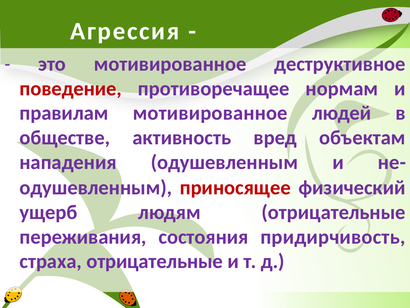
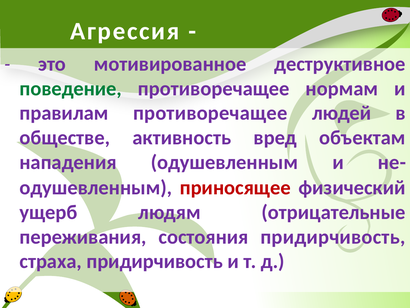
поведение colour: red -> green
правилам мотивированное: мотивированное -> противоречащее
страха отрицательные: отрицательные -> придирчивость
